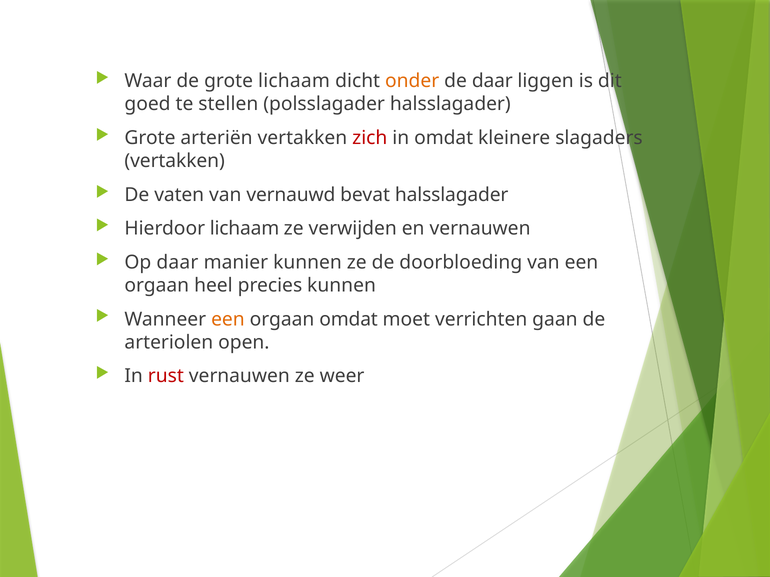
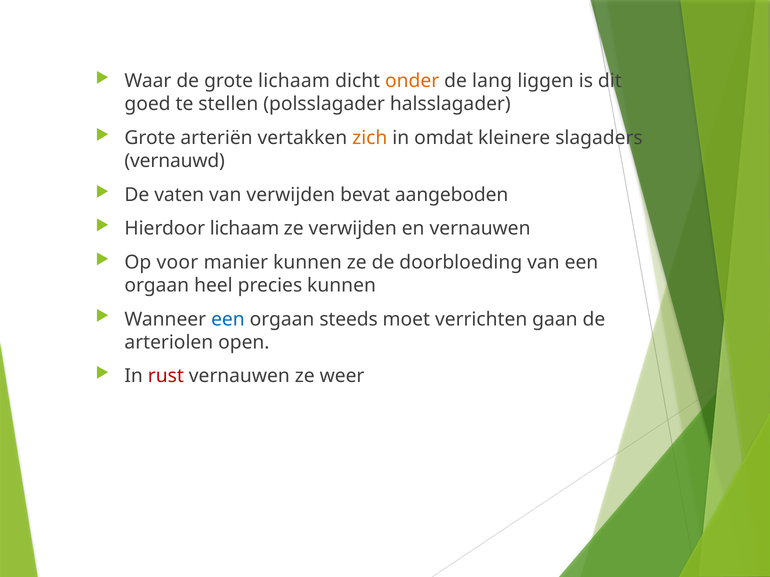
de daar: daar -> lang
zich colour: red -> orange
vertakken at (175, 161): vertakken -> vernauwd
van vernauwd: vernauwd -> verwijden
bevat halsslagader: halsslagader -> aangeboden
Op daar: daar -> voor
een at (228, 319) colour: orange -> blue
orgaan omdat: omdat -> steeds
